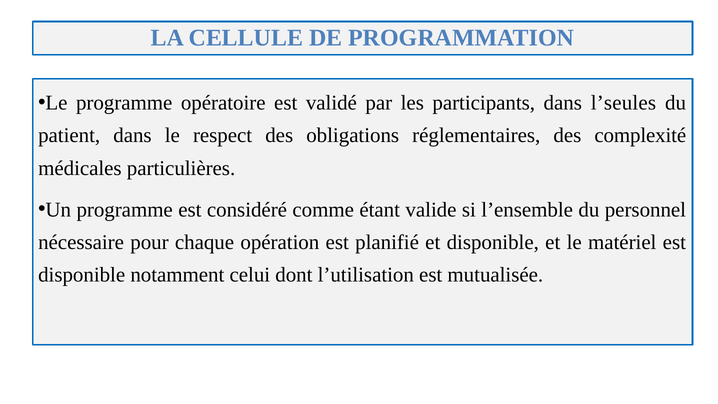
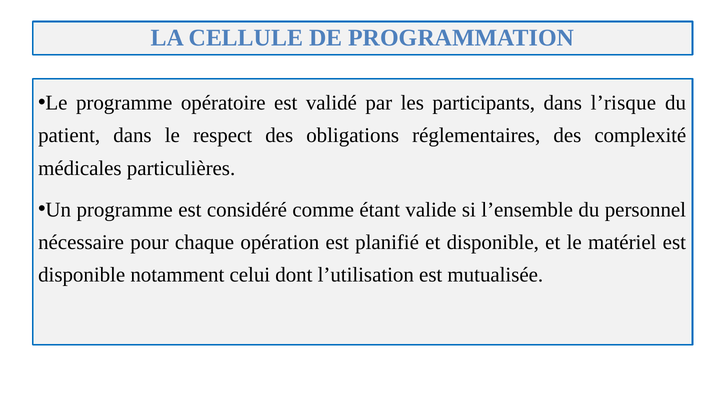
l’seules: l’seules -> l’risque
